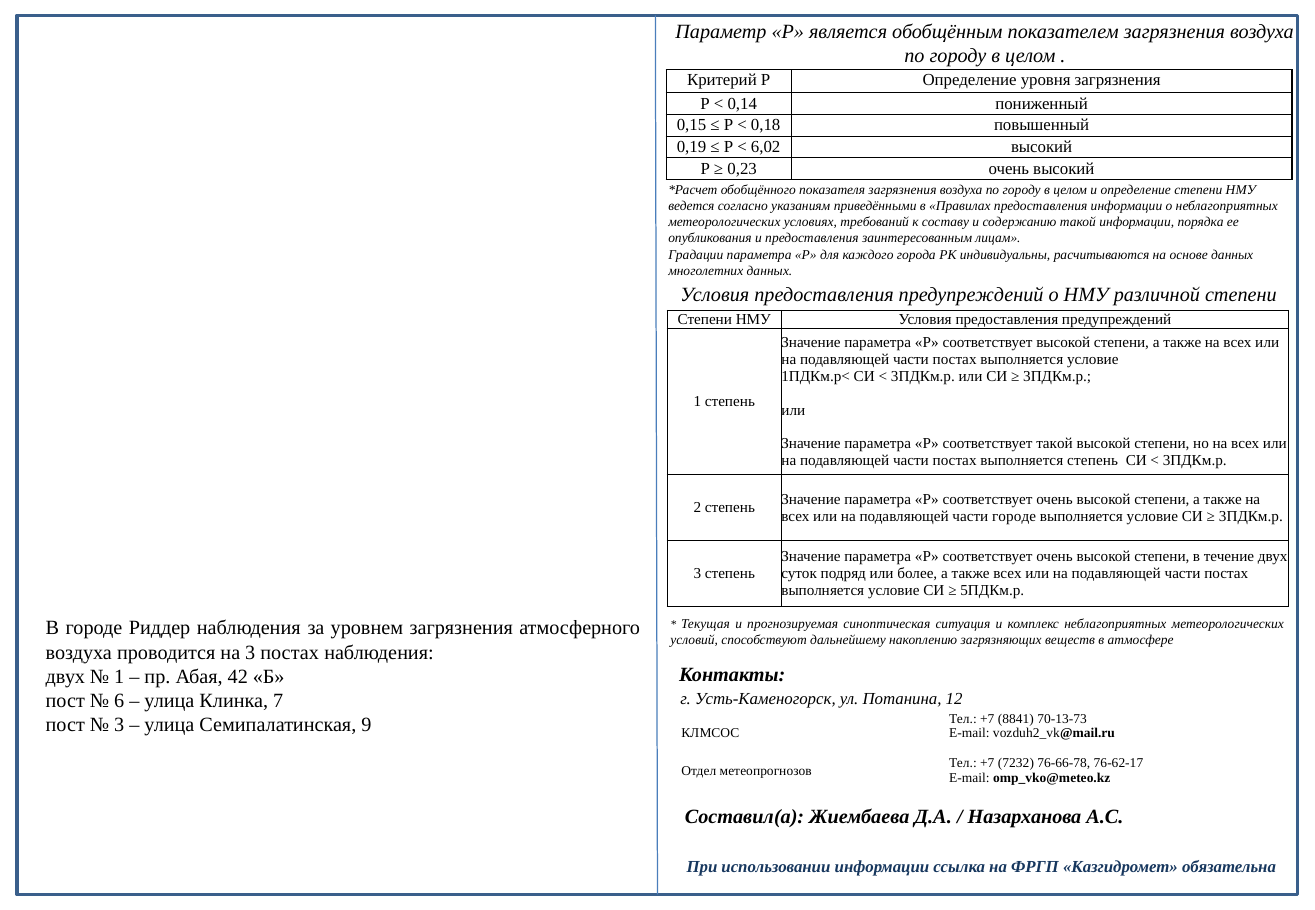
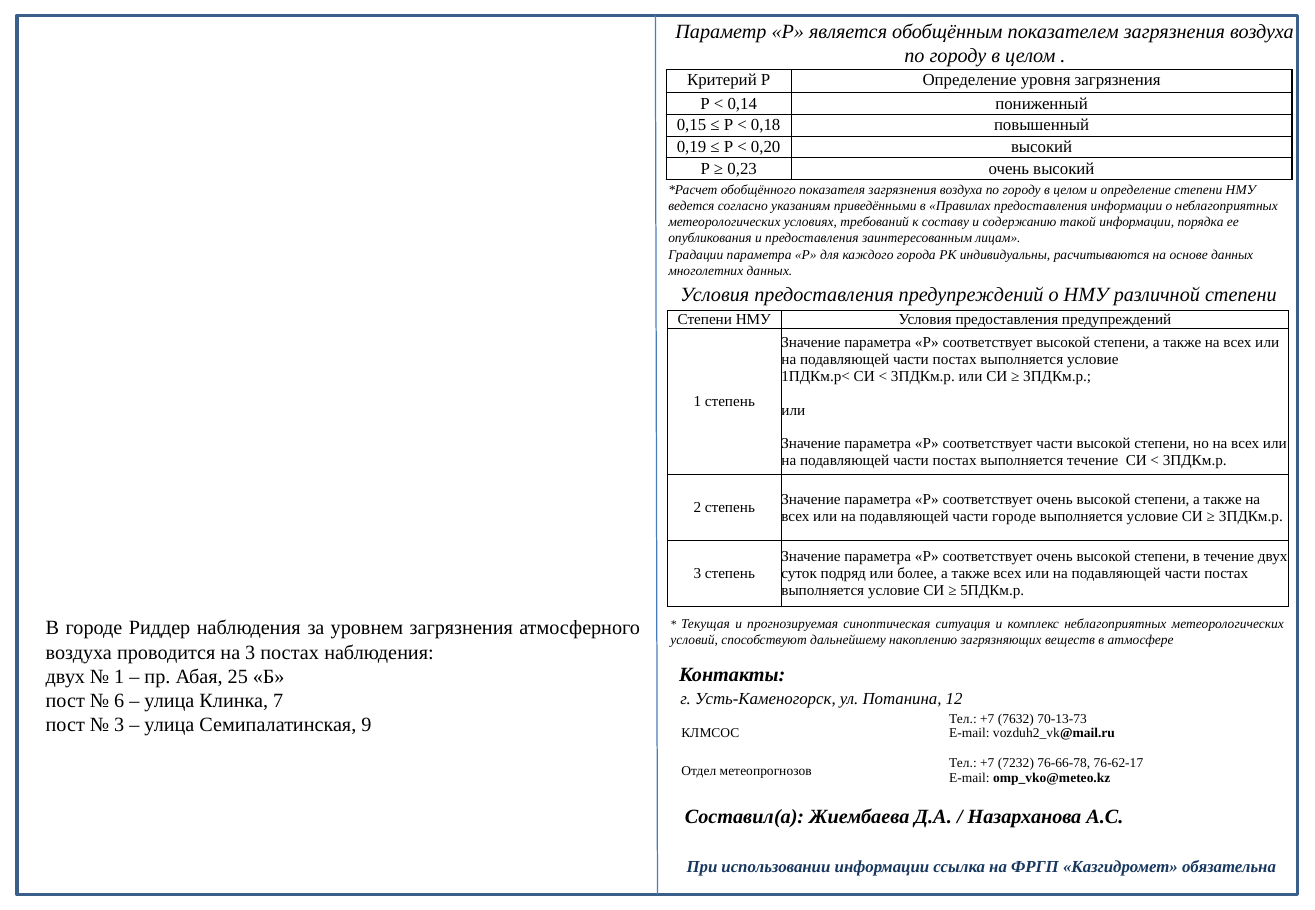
6,02: 6,02 -> 0,20
соответствует такой: такой -> части
выполняется степень: степень -> течение
42: 42 -> 25
8841: 8841 -> 7632
